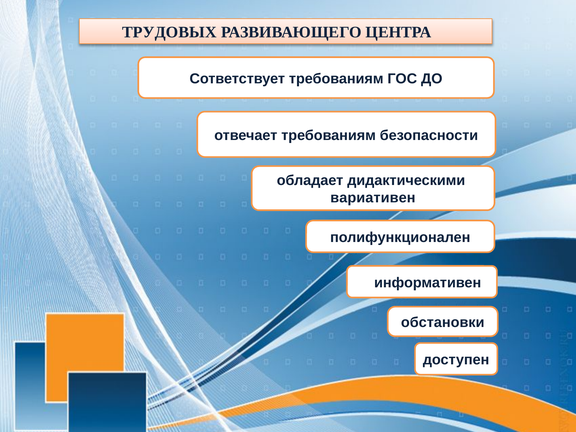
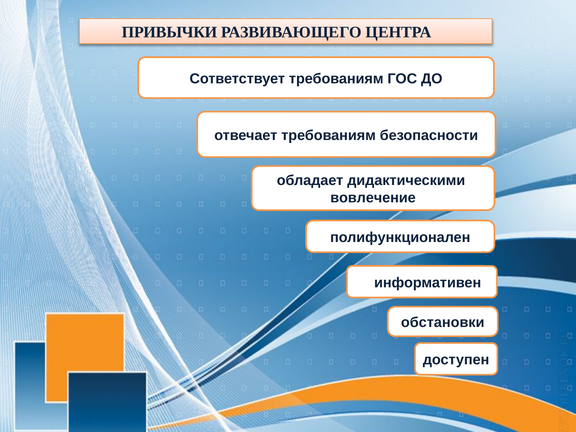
ТРУДОВЫХ: ТРУДОВЫХ -> ПРИВЫЧКИ
вариативен: вариативен -> вовлечение
